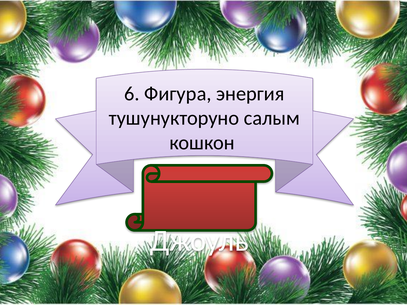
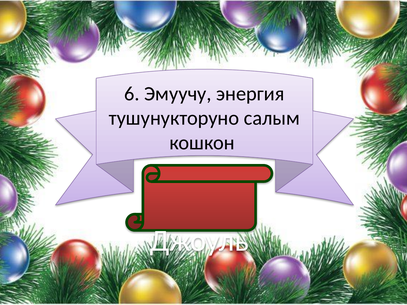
Фигура: Фигура -> Эмуучу
